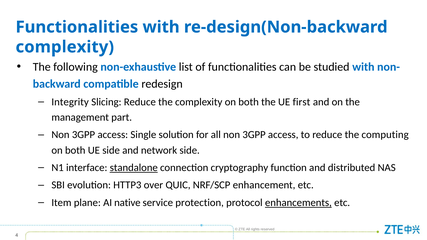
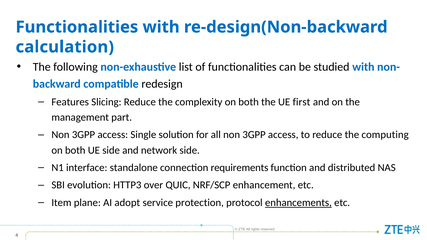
complexity at (65, 47): complexity -> calculation
Integrity: Integrity -> Features
standalone underline: present -> none
cryptography: cryptography -> requirements
native: native -> adopt
